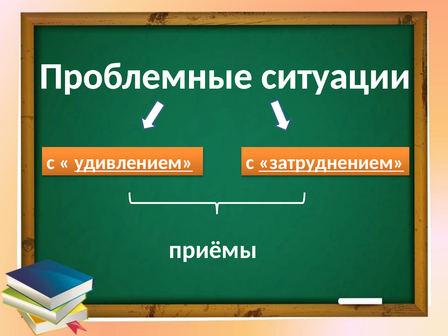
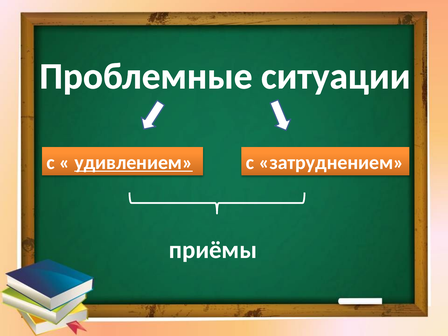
затруднением underline: present -> none
